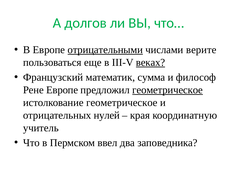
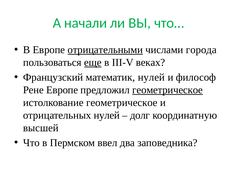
долгов: долгов -> начали
верите: верите -> города
еще underline: none -> present
веках underline: present -> none
математик сумма: сумма -> нулей
края: края -> долг
учитель: учитель -> высшей
